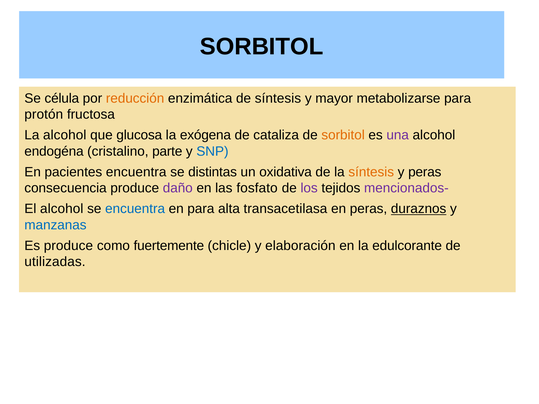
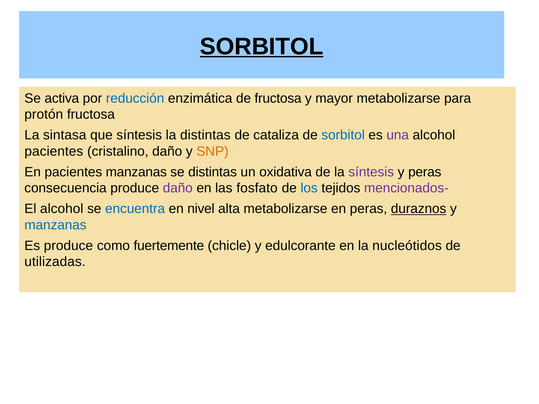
SORBITOL at (262, 46) underline: none -> present
célula: célula -> activa
reducción colour: orange -> blue
de síntesis: síntesis -> fructosa
La alcohol: alcohol -> sintasa
que glucosa: glucosa -> síntesis
la exógena: exógena -> distintas
sorbitol at (343, 135) colour: orange -> blue
endogéna at (54, 151): endogéna -> pacientes
cristalino parte: parte -> daño
SNP colour: blue -> orange
pacientes encuentra: encuentra -> manzanas
síntesis at (371, 172) colour: orange -> purple
los colour: purple -> blue
en para: para -> nivel
alta transacetilasa: transacetilasa -> metabolizarse
elaboración: elaboración -> edulcorante
edulcorante: edulcorante -> nucleótidos
